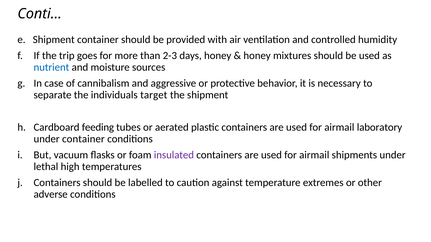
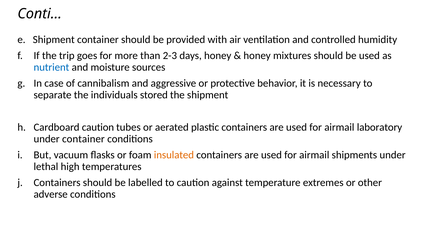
target: target -> stored
Cardboard feeding: feeding -> caution
insulated colour: purple -> orange
